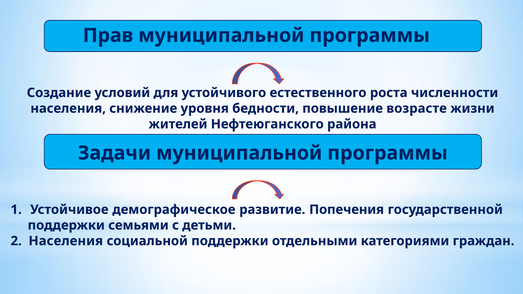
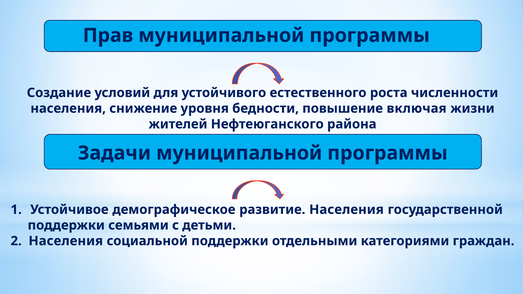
возрасте: возрасте -> включая
развитие Попечения: Попечения -> Населения
